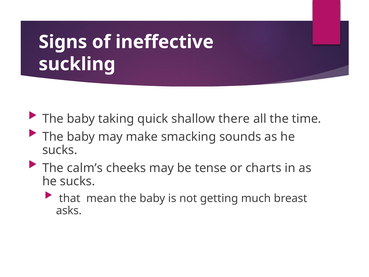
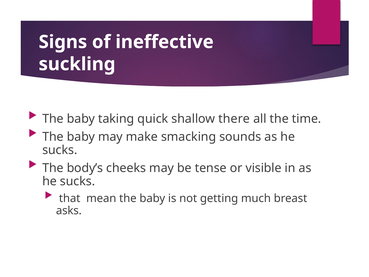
calm’s: calm’s -> body’s
charts: charts -> visible
